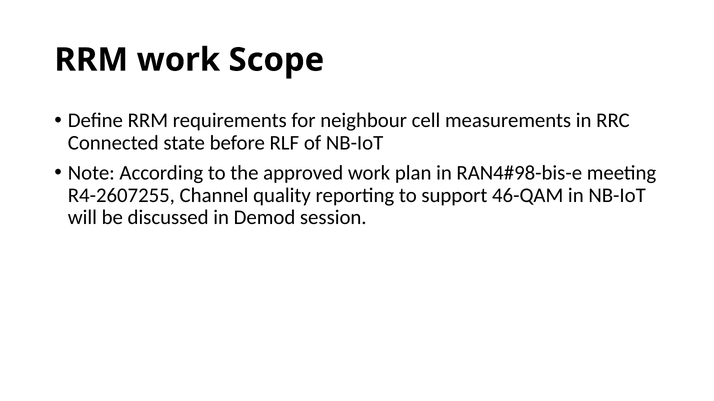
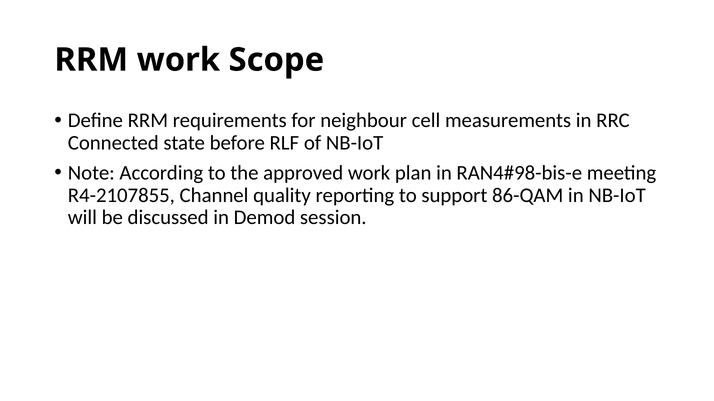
R4-2607255: R4-2607255 -> R4-2107855
46-QAM: 46-QAM -> 86-QAM
